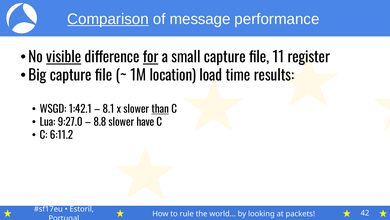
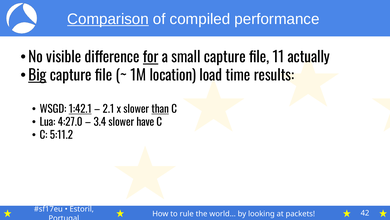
message: message -> compiled
visible underline: present -> none
register: register -> actually
Big underline: none -> present
1:42.1 underline: none -> present
8.1: 8.1 -> 2.1
9:27.0: 9:27.0 -> 4:27.0
8.8: 8.8 -> 3.4
6:11.2: 6:11.2 -> 5:11.2
